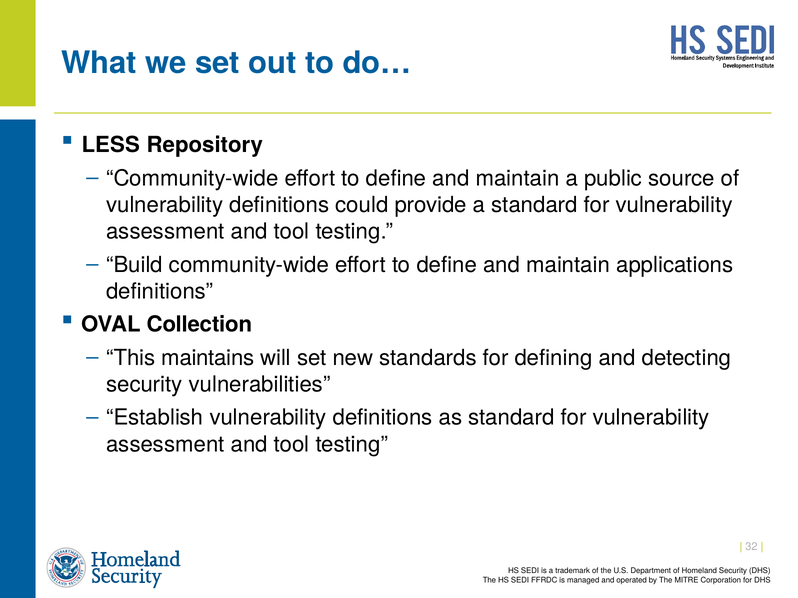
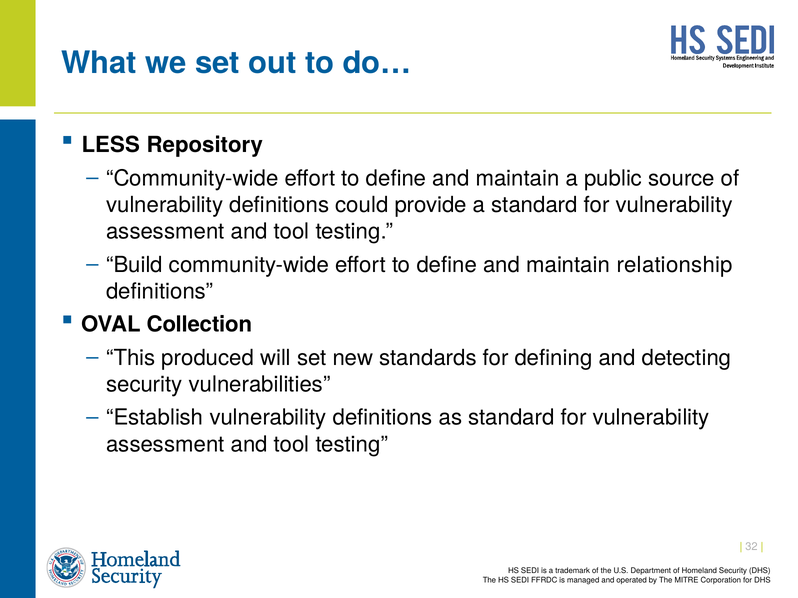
applications: applications -> relationship
maintains: maintains -> produced
